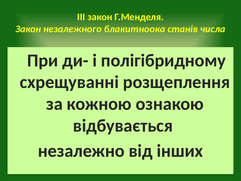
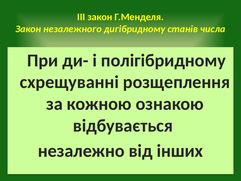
блакитноока: блакитноока -> дигібридному
